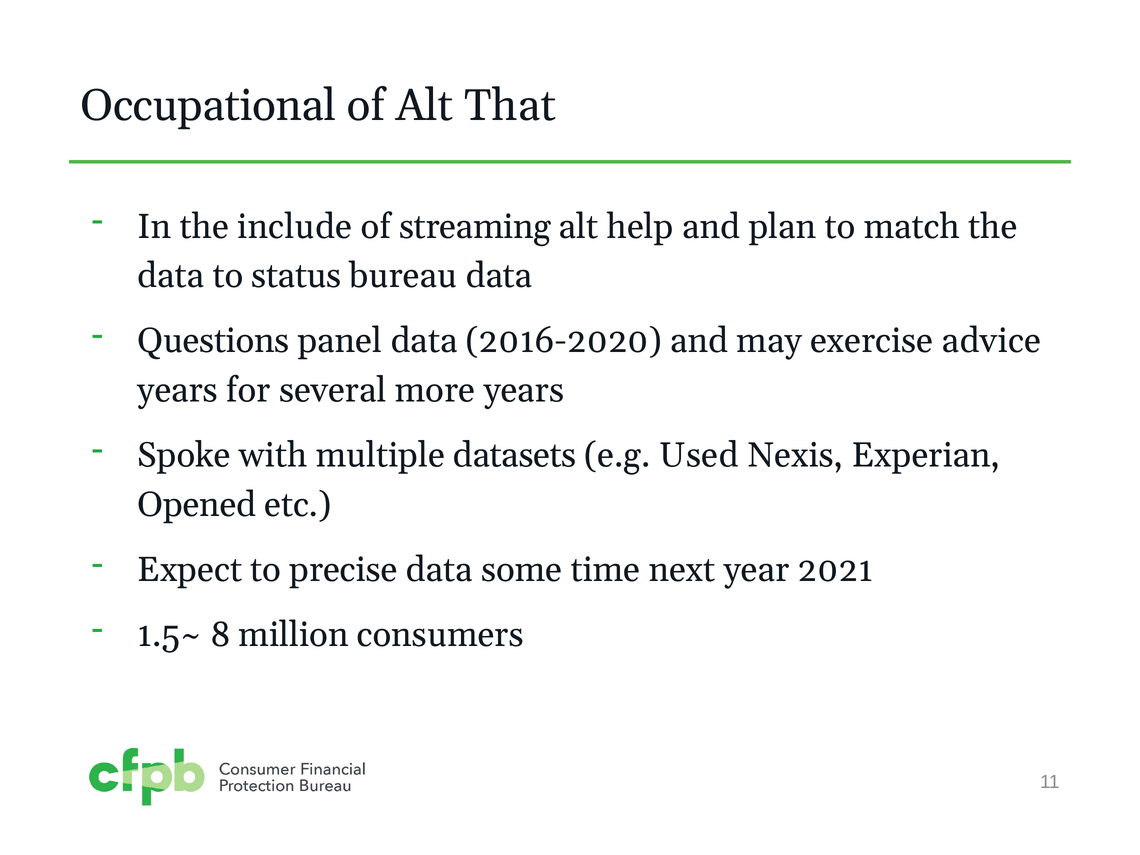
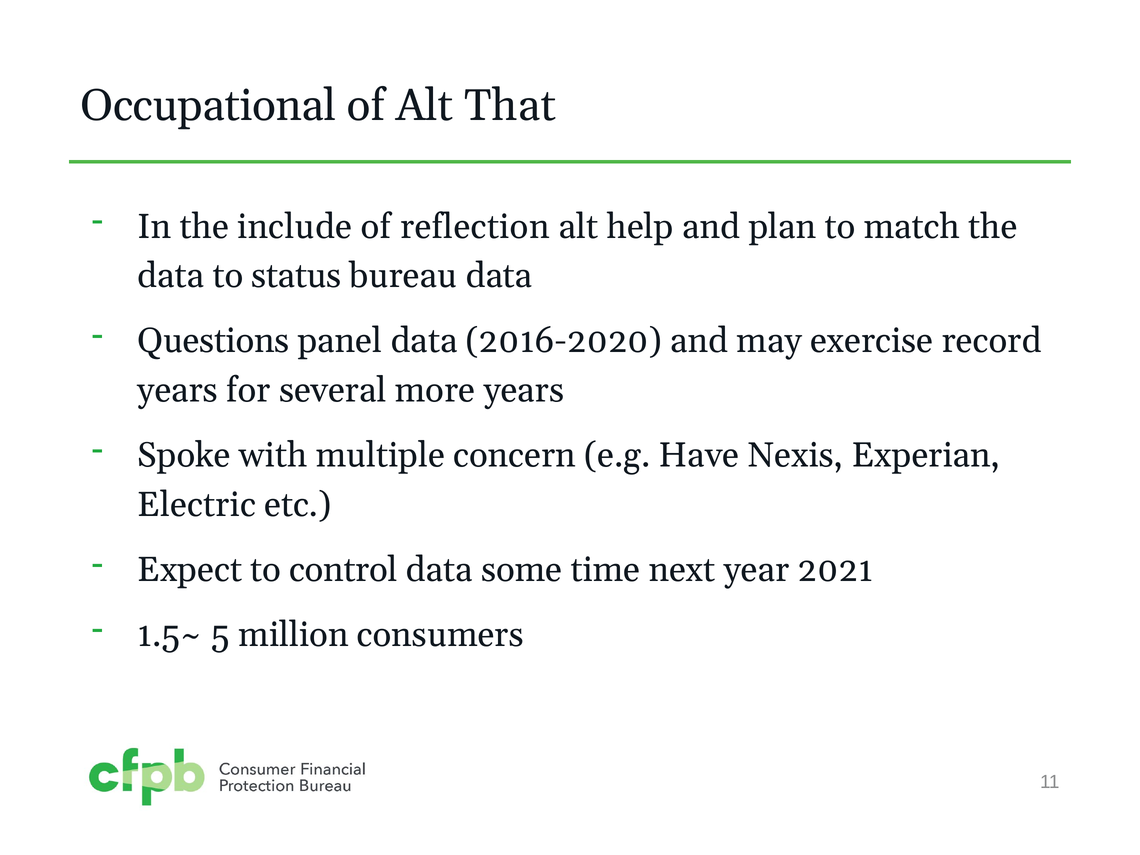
streaming: streaming -> reflection
advice: advice -> record
datasets: datasets -> concern
Used: Used -> Have
Opened: Opened -> Electric
precise: precise -> control
8: 8 -> 5
